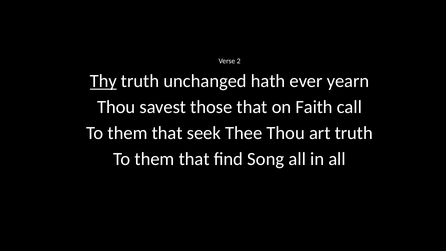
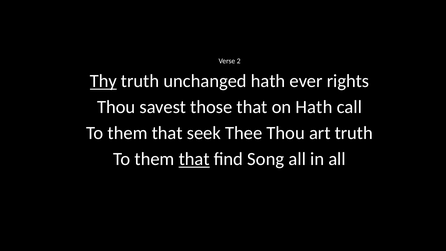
yearn: yearn -> rights
on Faith: Faith -> Hath
that at (194, 159) underline: none -> present
